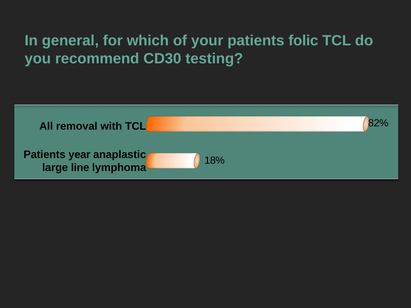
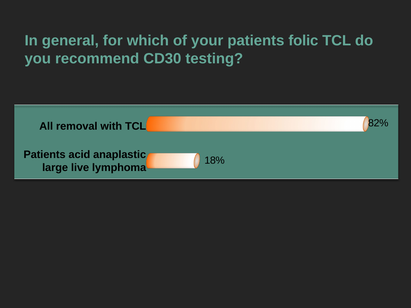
year: year -> acid
line: line -> live
